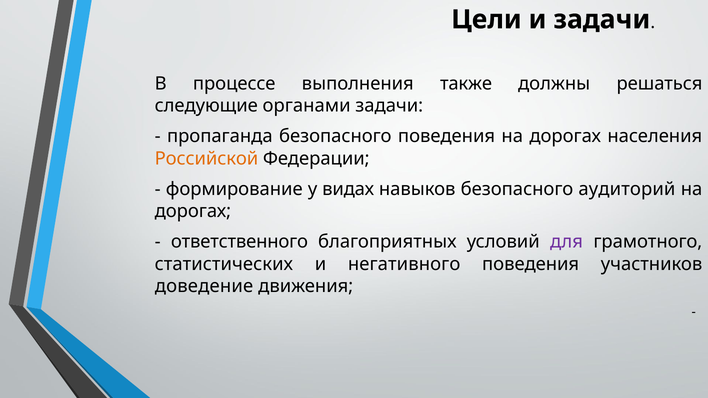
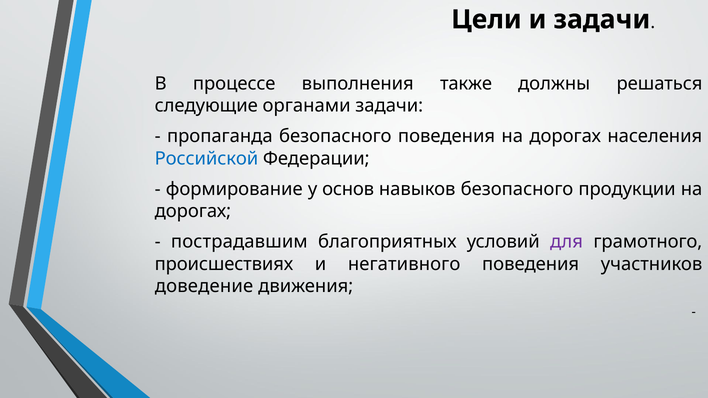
Российской colour: orange -> blue
видах: видах -> основ
аудиторий: аудиторий -> продукции
ответственного: ответственного -> пострадавшим
статистических: статистических -> происшествиях
